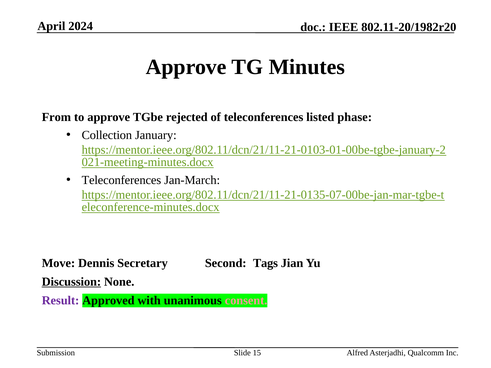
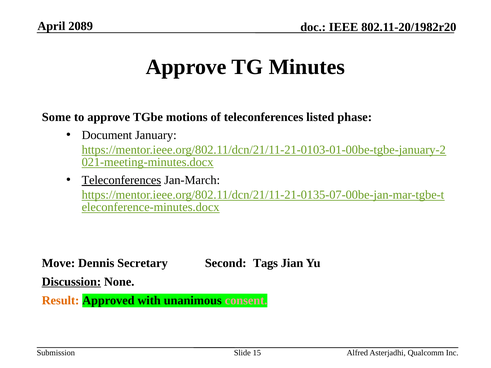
2024: 2024 -> 2089
From: From -> Some
rejected: rejected -> motions
Collection: Collection -> Document
Teleconferences at (121, 180) underline: none -> present
Result colour: purple -> orange
